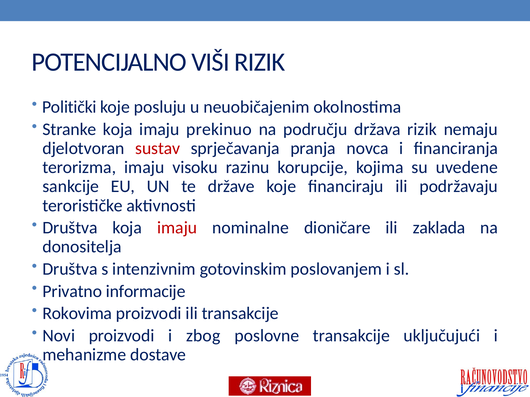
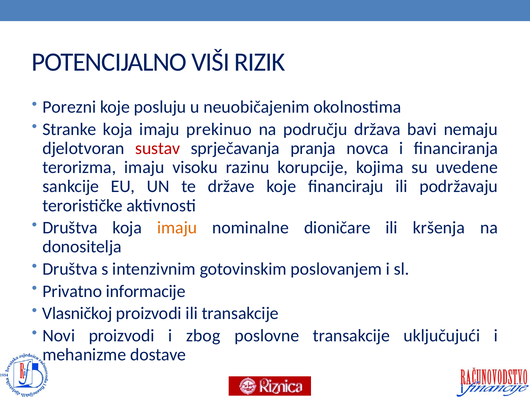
Politički: Politički -> Porezni
država rizik: rizik -> bavi
imaju at (177, 228) colour: red -> orange
zaklada: zaklada -> kršenja
Rokovima: Rokovima -> Vlasničkoj
